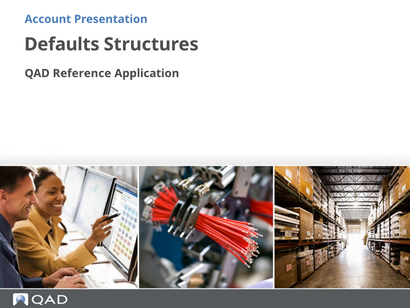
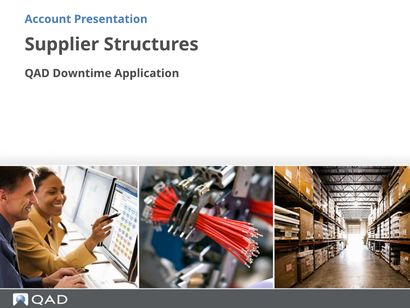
Defaults: Defaults -> Supplier
Reference: Reference -> Downtime
